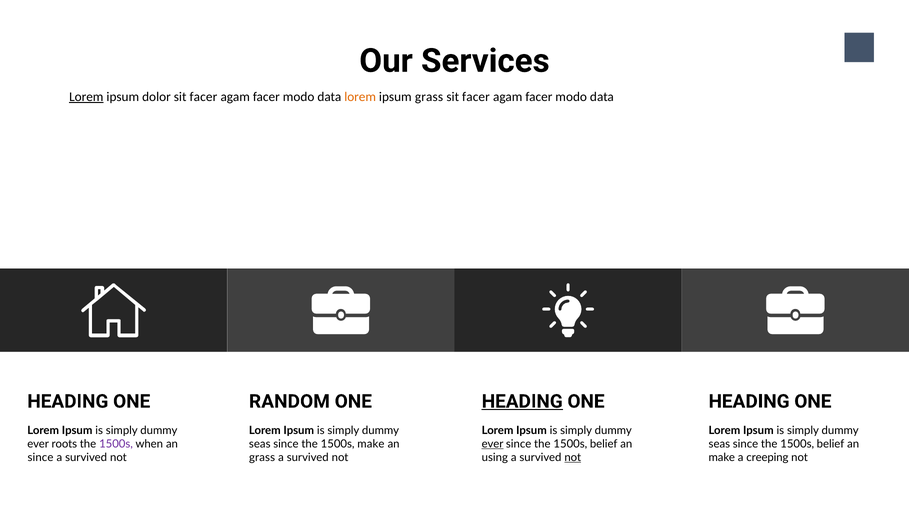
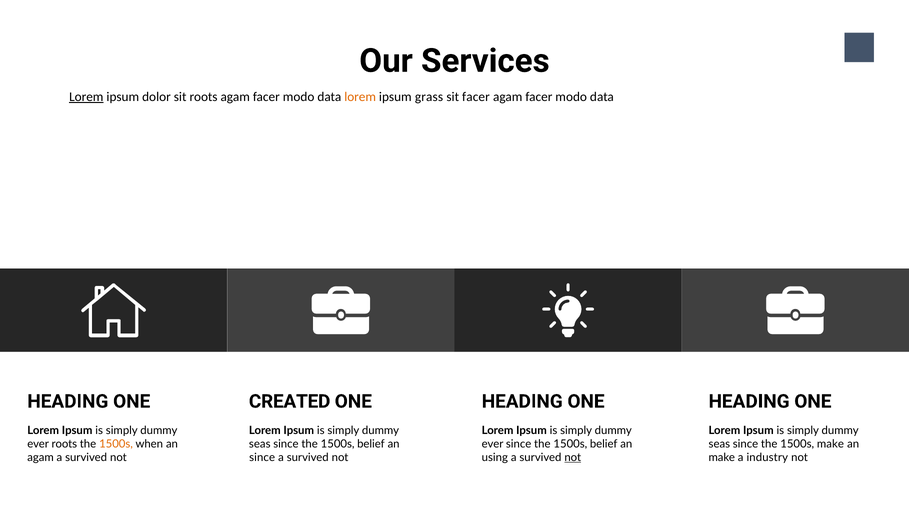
dolor sit facer: facer -> roots
RANDOM: RANDOM -> CREATED
HEADING at (522, 402) underline: present -> none
1500s at (116, 444) colour: purple -> orange
make at (371, 444): make -> belief
ever at (493, 444) underline: present -> none
belief at (831, 444): belief -> make
since at (40, 458): since -> agam
grass at (262, 458): grass -> since
creeping: creeping -> industry
